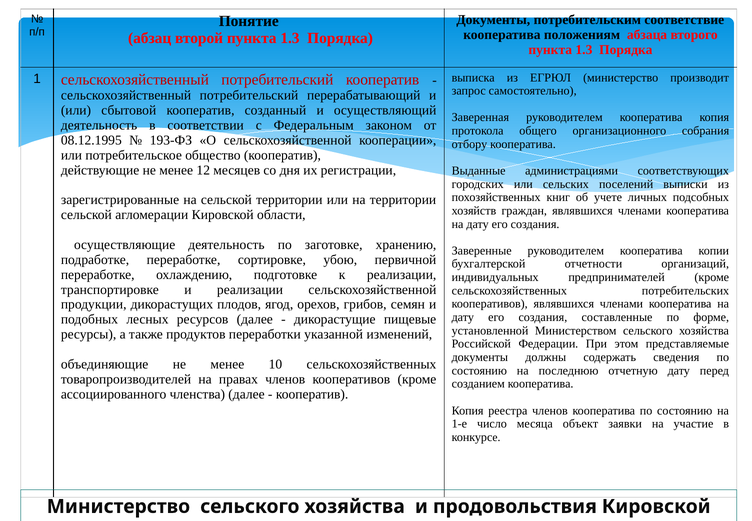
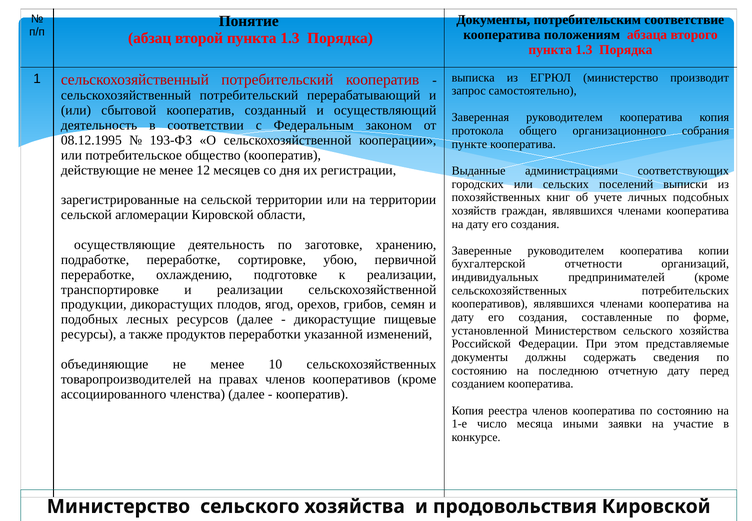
отбору: отбору -> пункте
объект: объект -> иными
